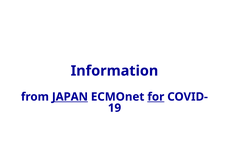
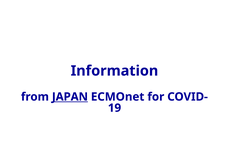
for underline: present -> none
